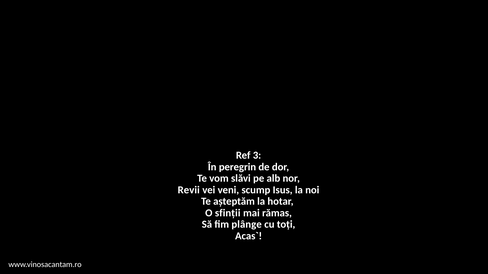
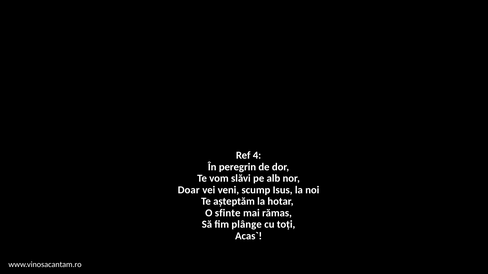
3: 3 -> 4
Revii: Revii -> Doar
sfinții: sfinții -> sfinte
